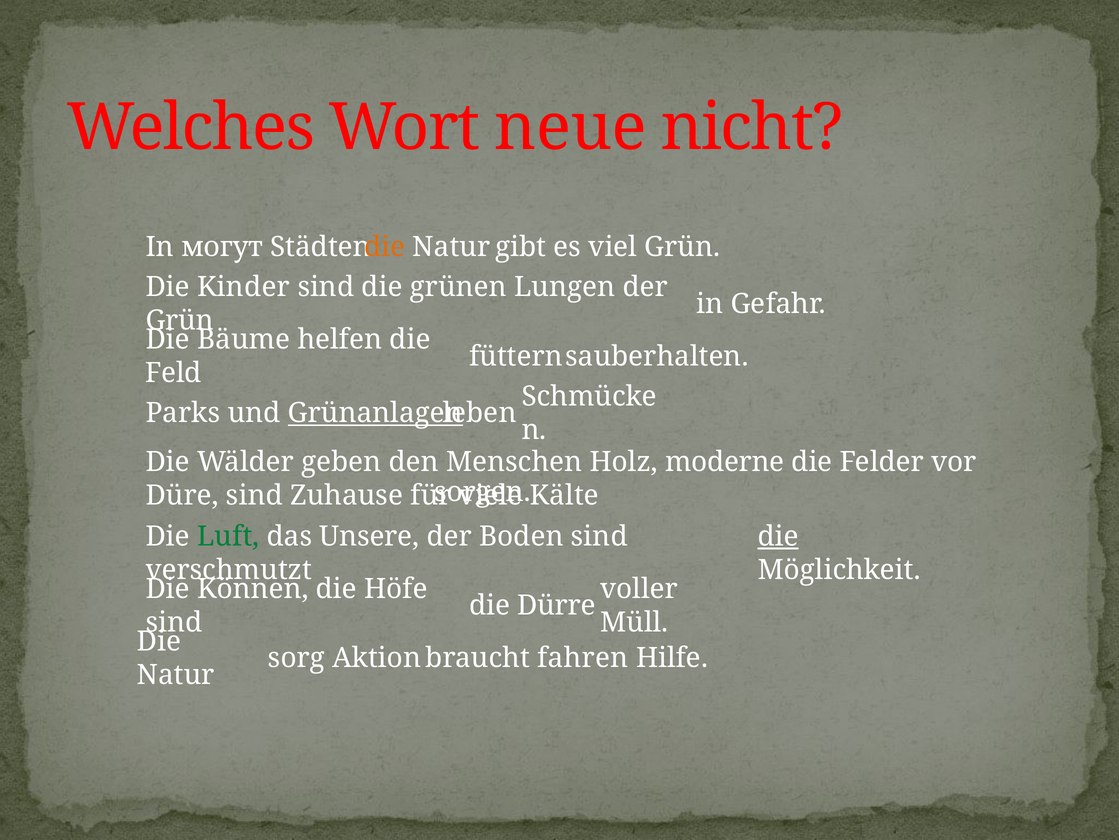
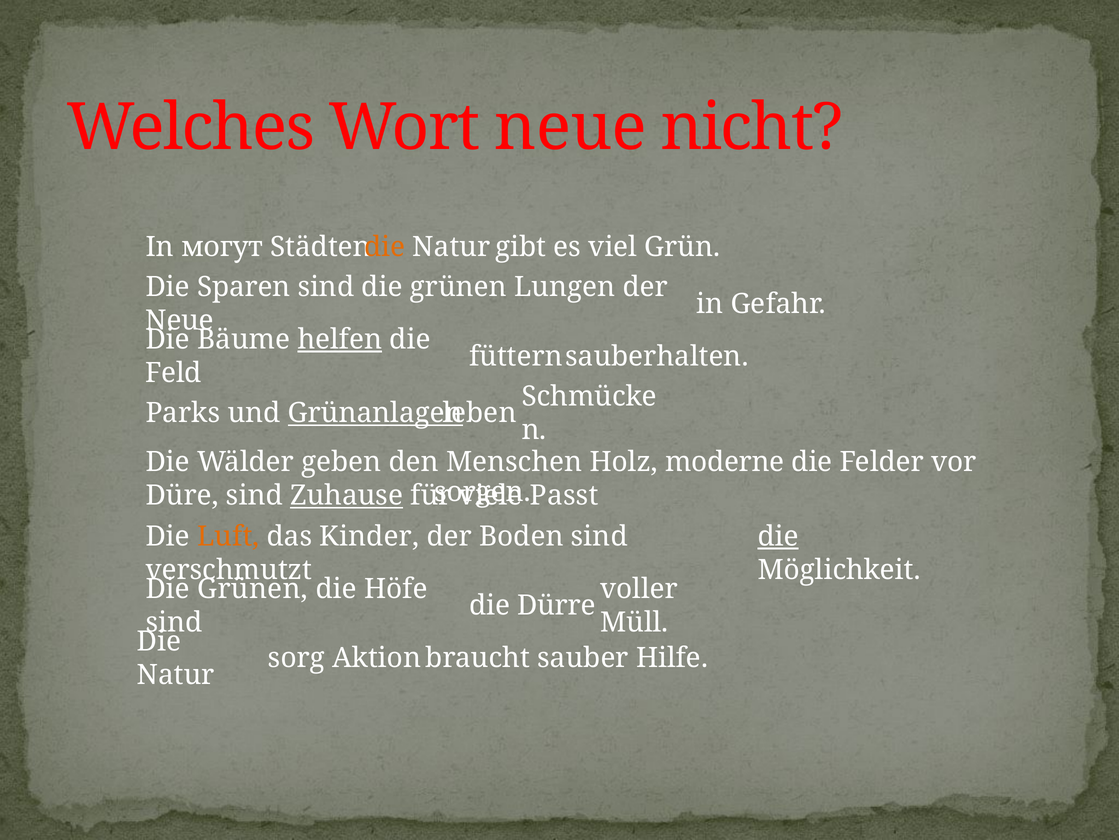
Kinder: Kinder -> Sparen
Grün at (180, 320): Grün -> Neue
helfen underline: none -> present
Zuhause underline: none -> present
Kälte: Kälte -> Passt
Luft colour: green -> orange
Unsere: Unsere -> Kinder
Können at (253, 588): Können -> Grünen
fahren: fahren -> sauber
